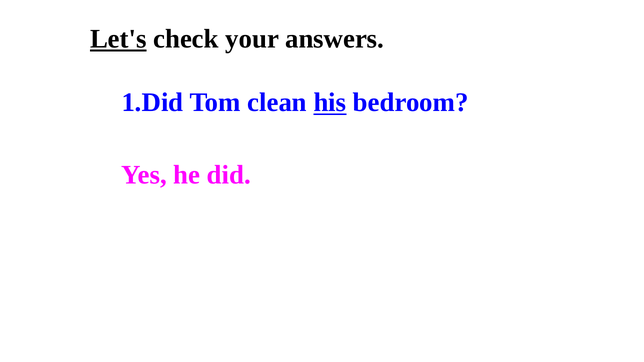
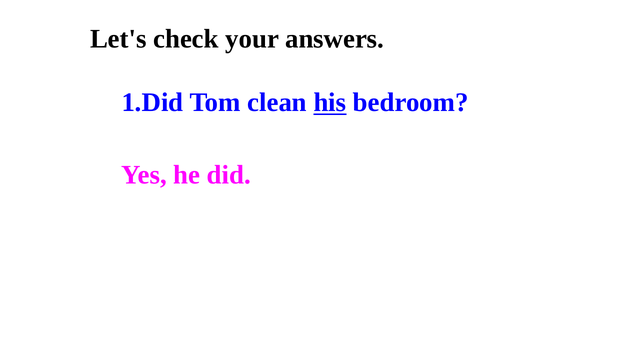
Let's underline: present -> none
